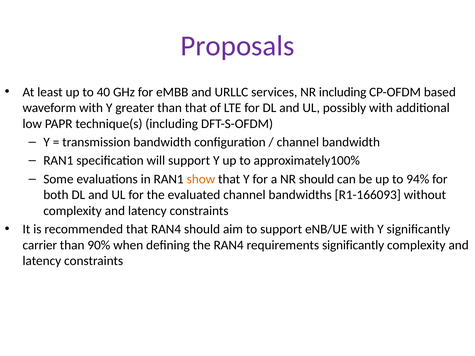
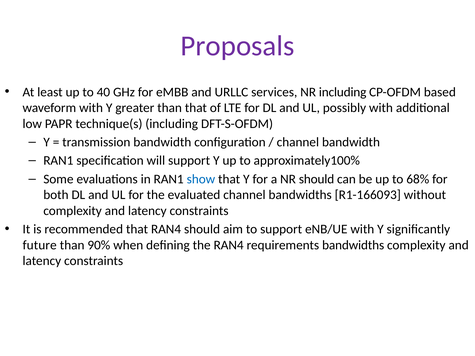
show colour: orange -> blue
94%: 94% -> 68%
carrier: carrier -> future
requirements significantly: significantly -> bandwidths
